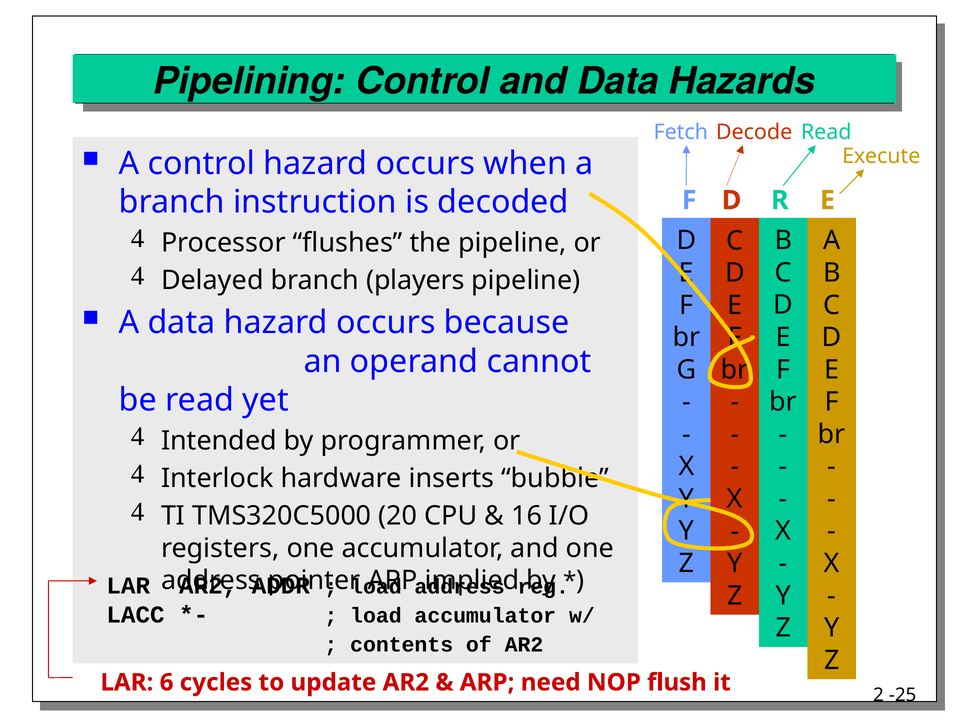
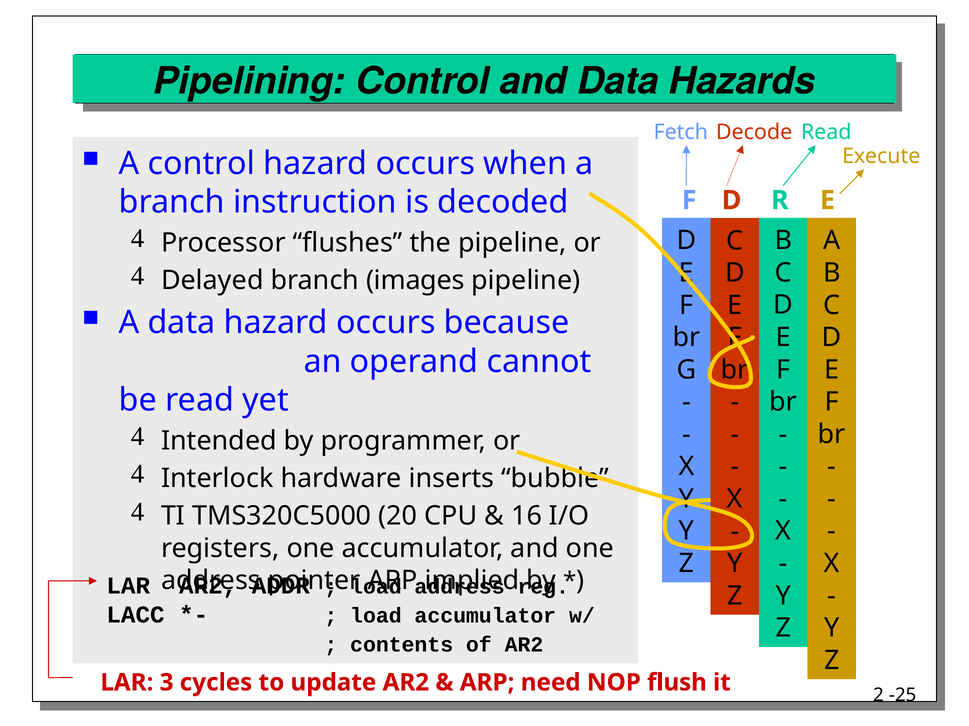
players: players -> images
6: 6 -> 3
